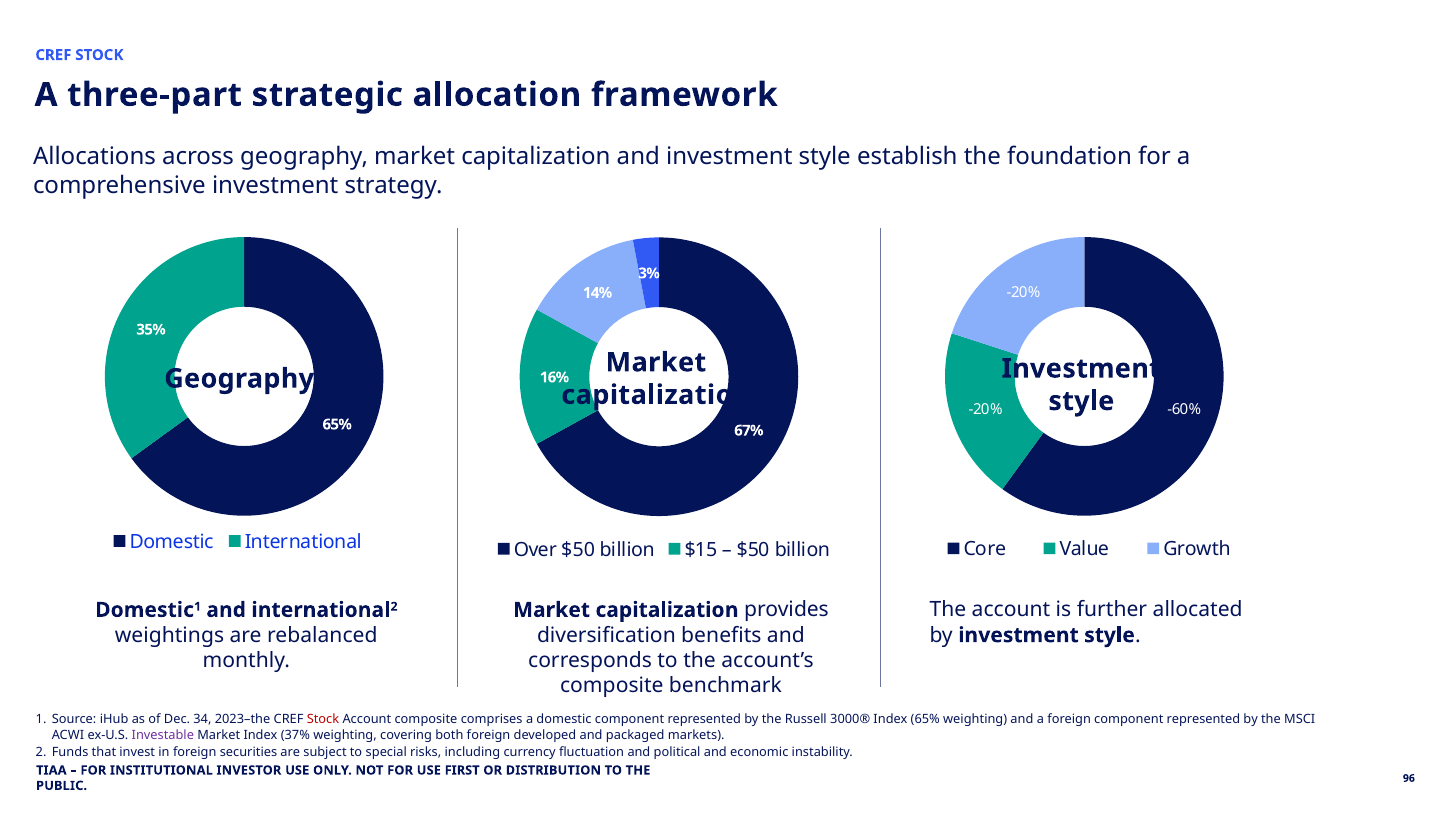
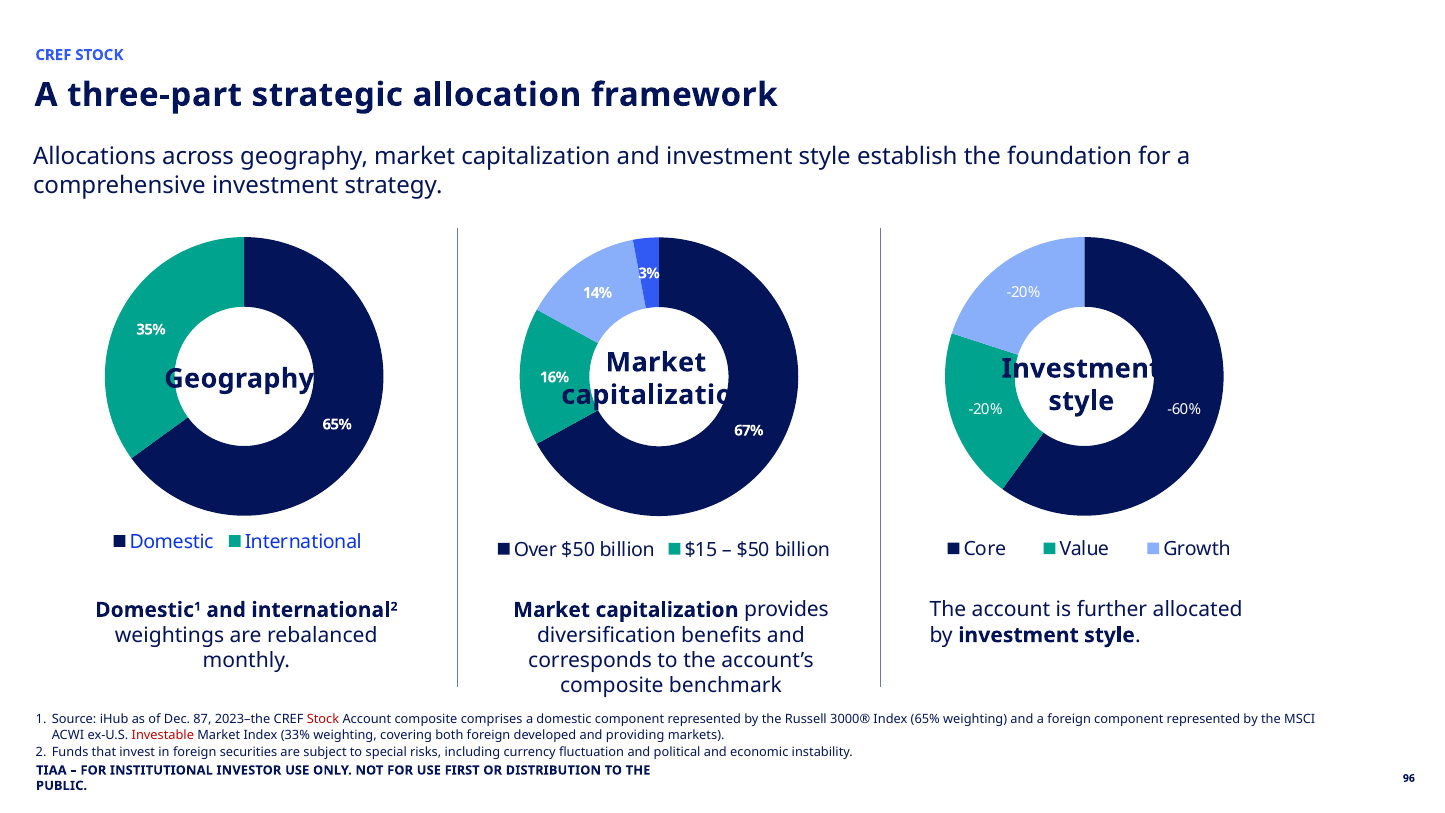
34: 34 -> 87
Investable colour: purple -> red
37%: 37% -> 33%
packaged: packaged -> providing
